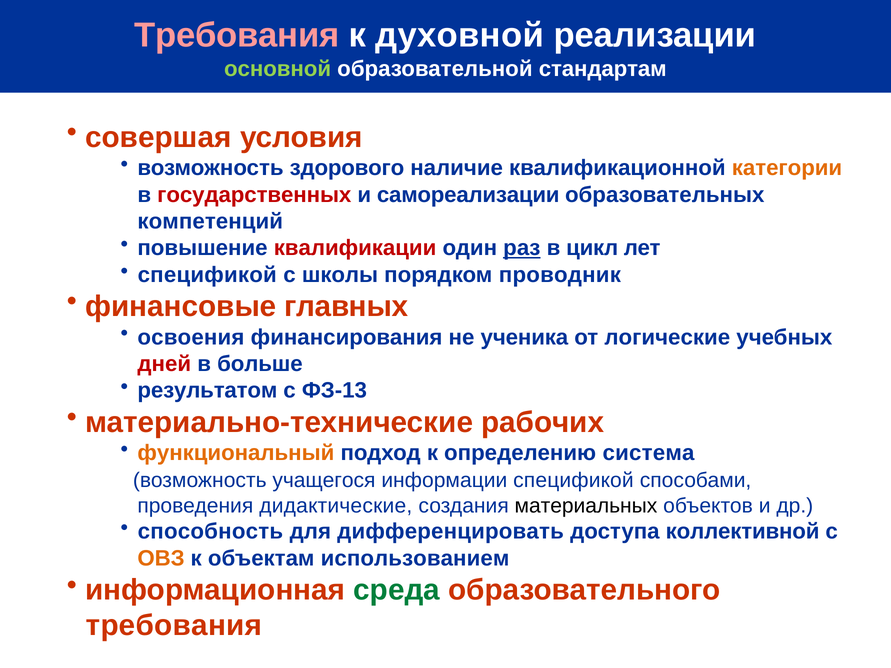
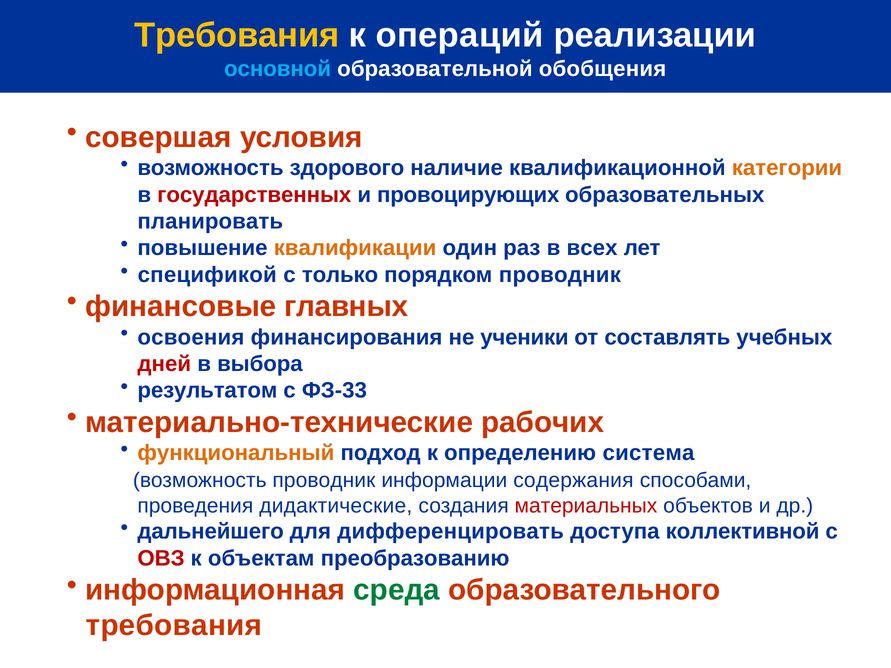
Требования at (237, 35) colour: pink -> yellow
духовной: духовной -> операций
основной colour: light green -> light blue
стандартам: стандартам -> обобщения
самореализации: самореализации -> провоцирующих
компетенций: компетенций -> планировать
квалификации colour: red -> orange
раз underline: present -> none
цикл: цикл -> всех
школы: школы -> только
ученика: ученика -> ученики
логические: логические -> составлять
больше: больше -> выбора
ФЗ-13: ФЗ-13 -> ФЗ-33
возможность учащегося: учащегося -> проводник
информации спецификой: спецификой -> содержания
материальных colour: black -> red
способность: способность -> дальнейшего
ОВЗ colour: orange -> red
использованием: использованием -> преобразованию
